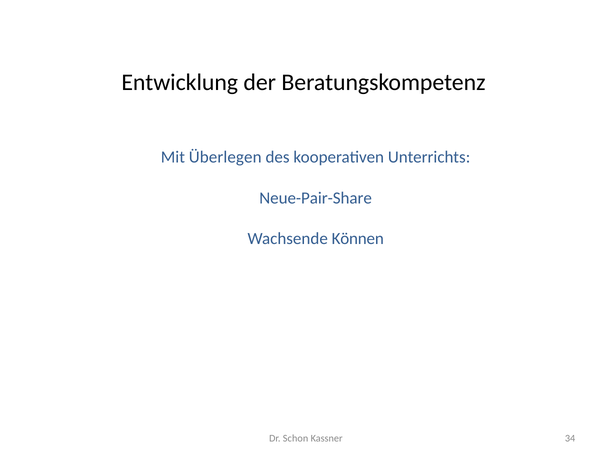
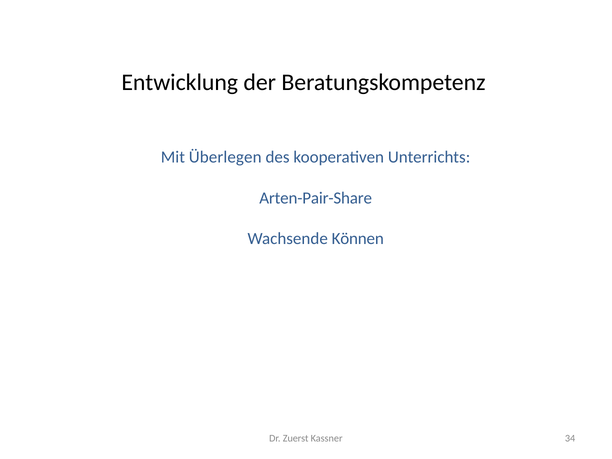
Neue-Pair-Share: Neue-Pair-Share -> Arten-Pair-Share
Schon: Schon -> Zuerst
